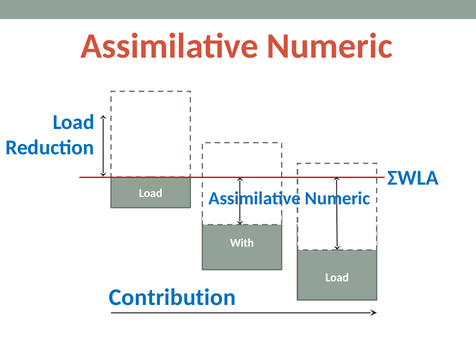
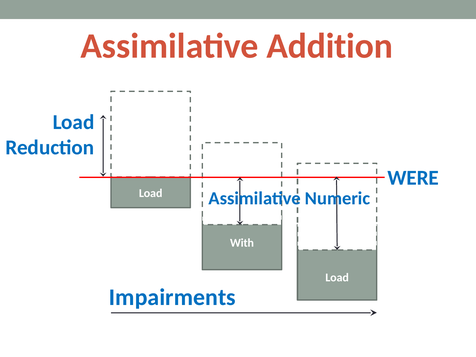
Numeric at (330, 46): Numeric -> Addition
ΣWLA: ΣWLA -> WERE
Contribution: Contribution -> Impairments
